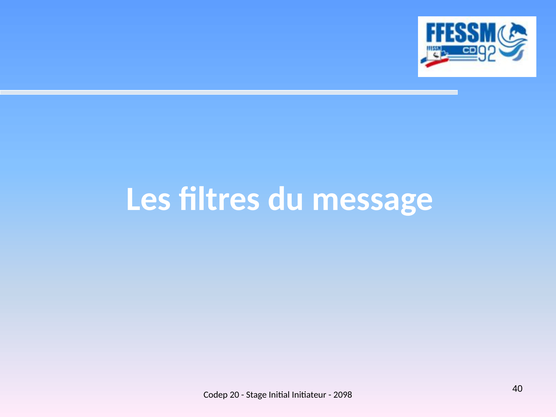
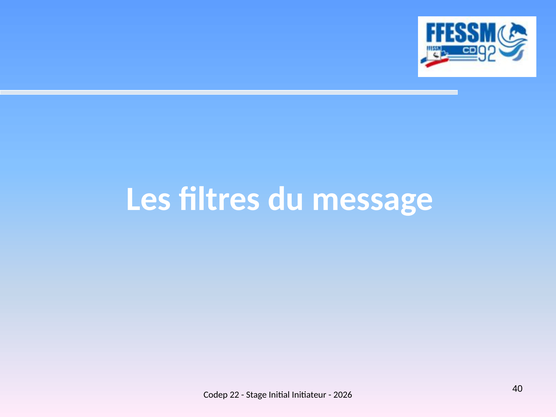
20: 20 -> 22
2098: 2098 -> 2026
